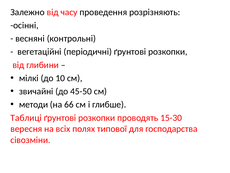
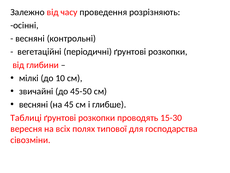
методи at (34, 104): методи -> весняні
66: 66 -> 45
